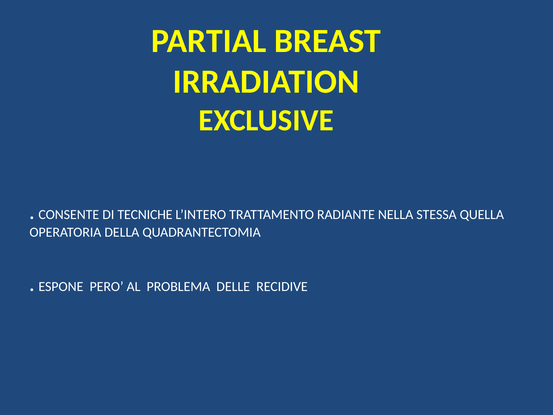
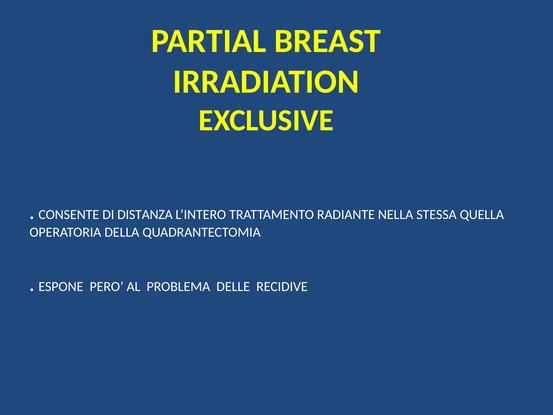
TECNICHE: TECNICHE -> DISTANZA
